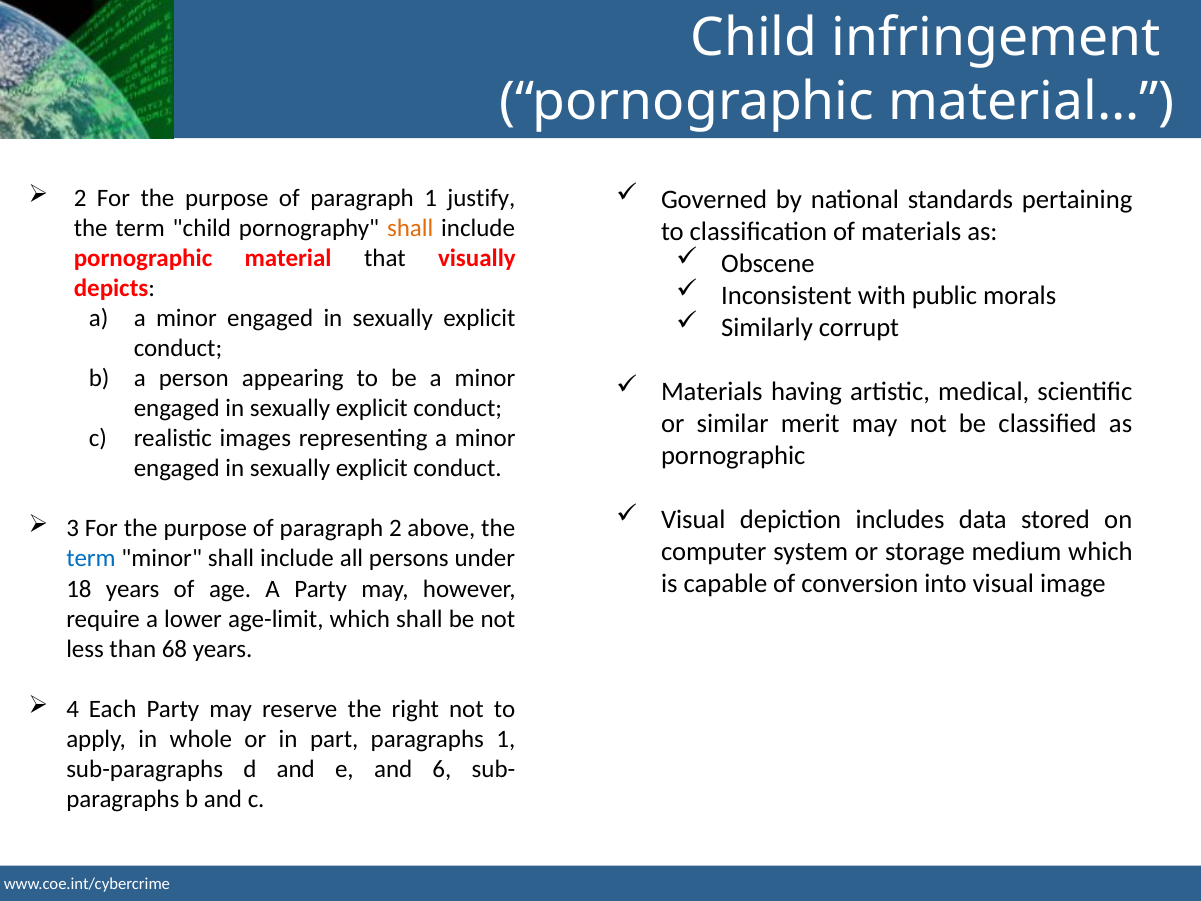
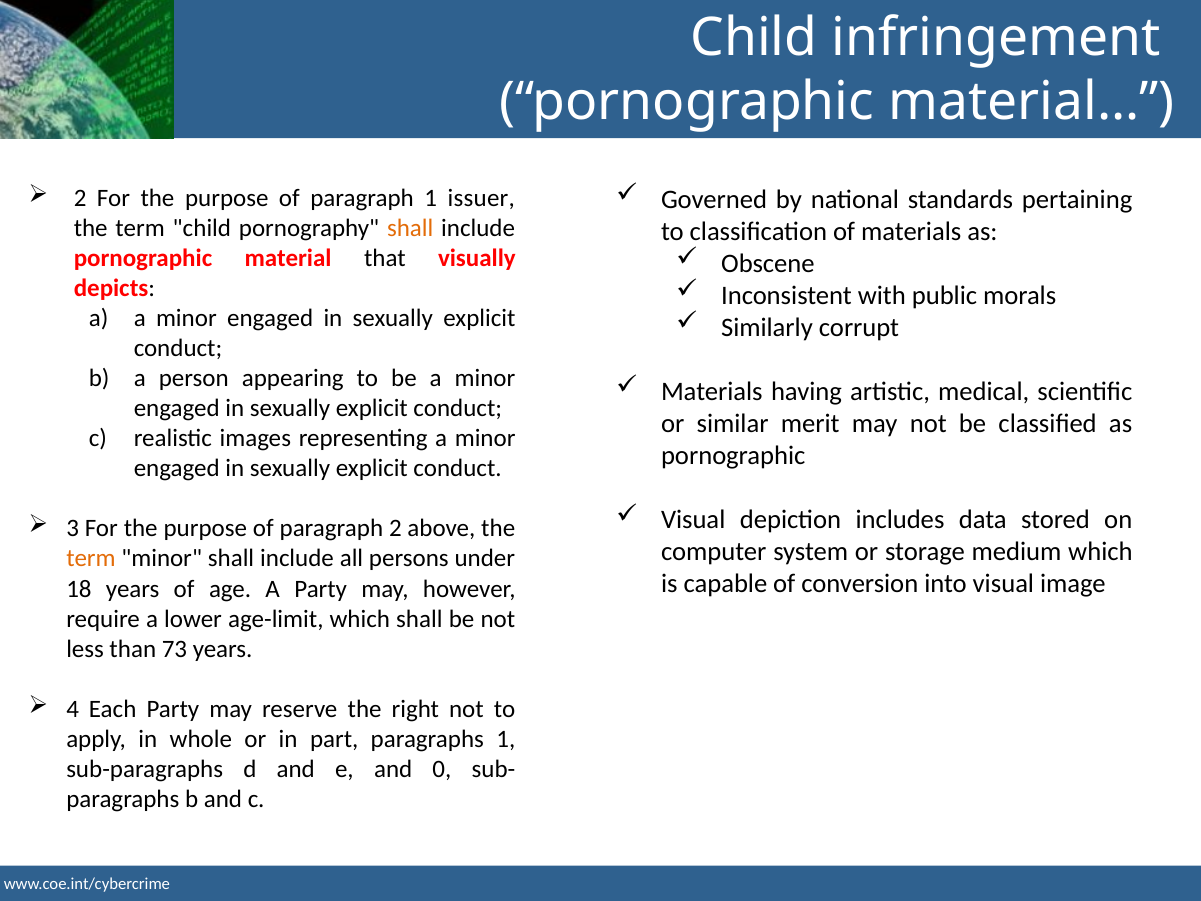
justify: justify -> issuer
term at (91, 559) colour: blue -> orange
68: 68 -> 73
6: 6 -> 0
